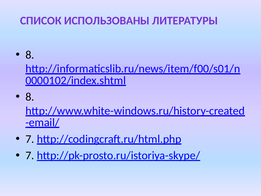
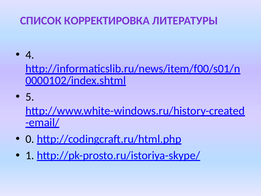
ИСПОЛЬЗОВАНЫ: ИСПОЛЬЗОВАНЫ -> КОРРЕКТИРОВКА
8 at (30, 55): 8 -> 4
8 at (30, 97): 8 -> 5
7 at (30, 139): 7 -> 0
7 at (30, 155): 7 -> 1
